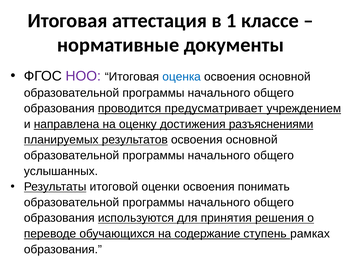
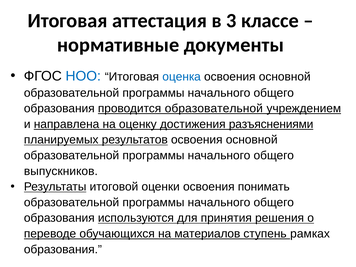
1: 1 -> 3
НОО colour: purple -> blue
проводится предусматривает: предусматривает -> образовательной
услышанных: услышанных -> выпускников
содержание: содержание -> материалов
